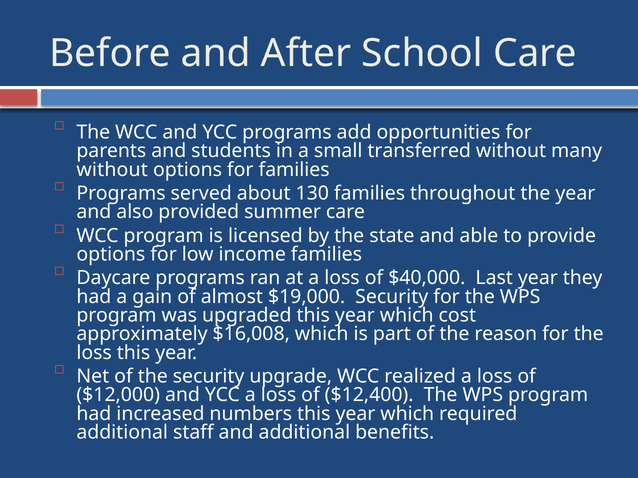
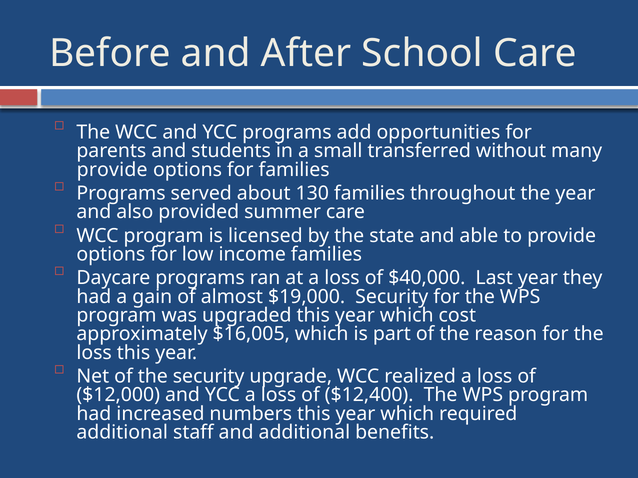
without at (112, 170): without -> provide
$16,008: $16,008 -> $16,005
